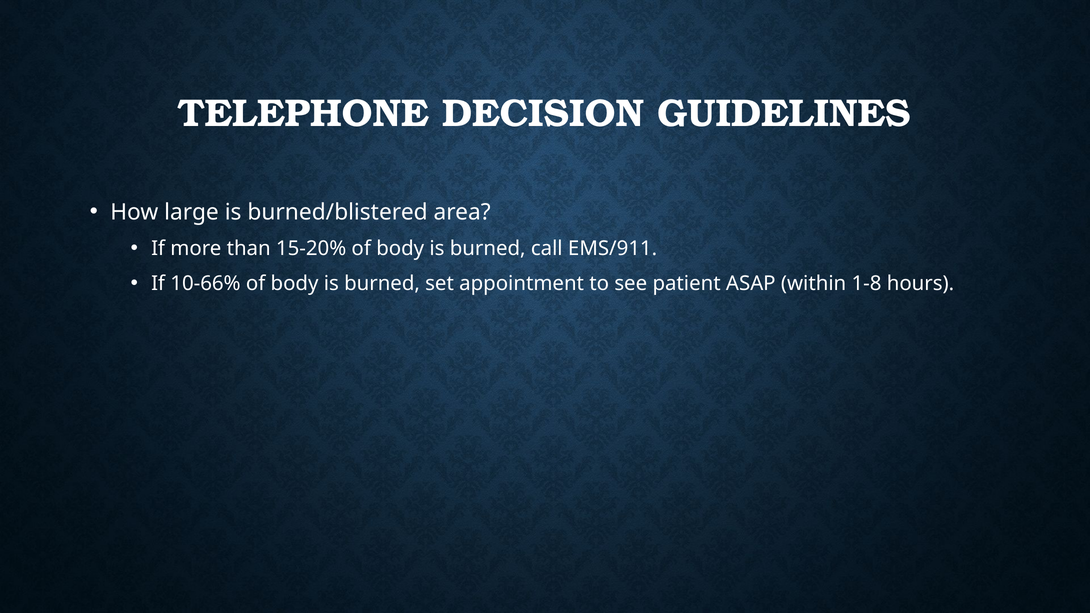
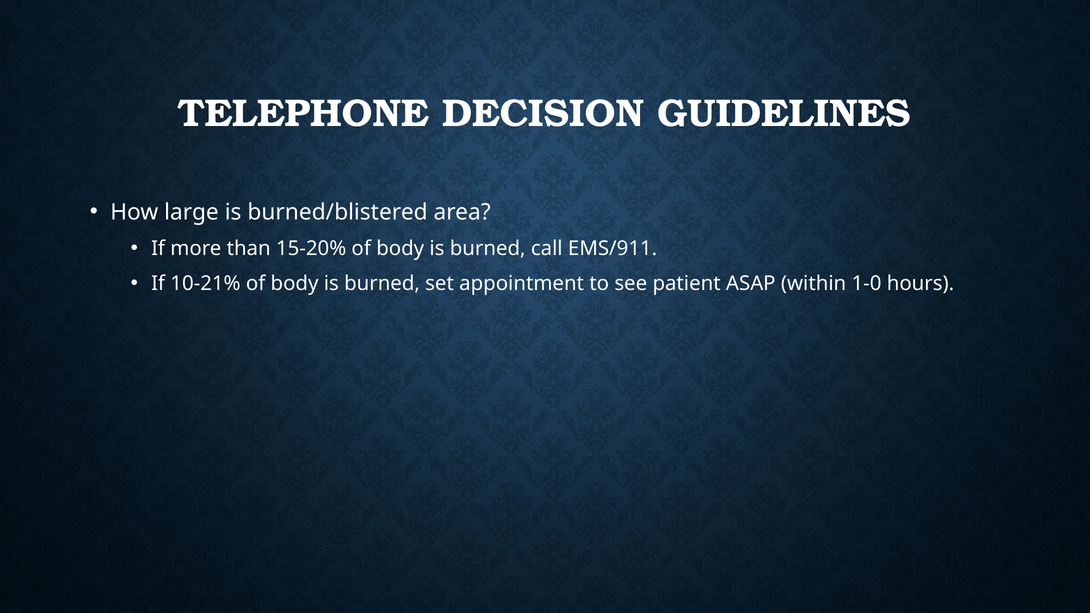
10-66%: 10-66% -> 10-21%
1-8: 1-8 -> 1-0
